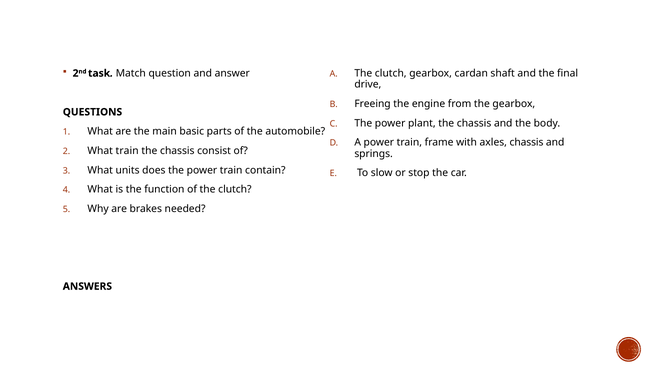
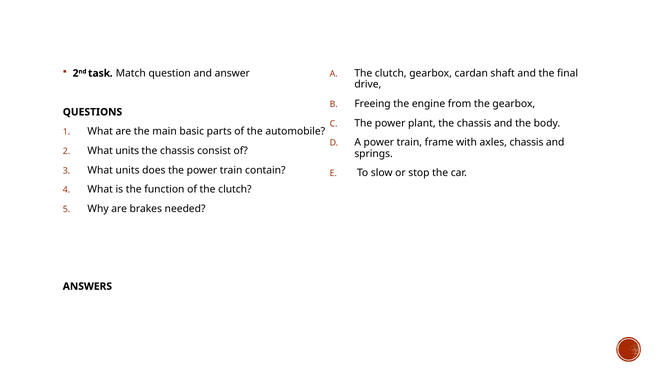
train at (127, 151): train -> units
